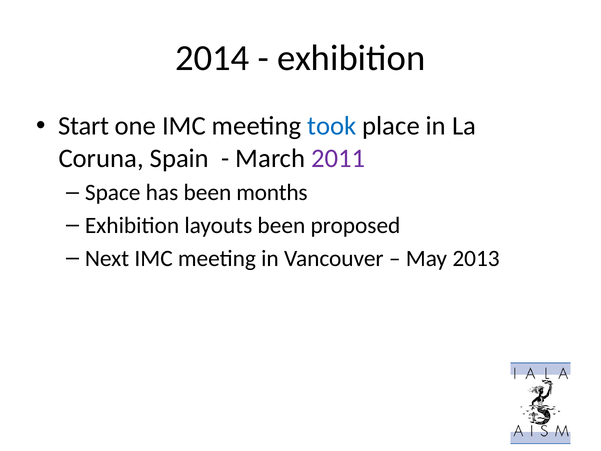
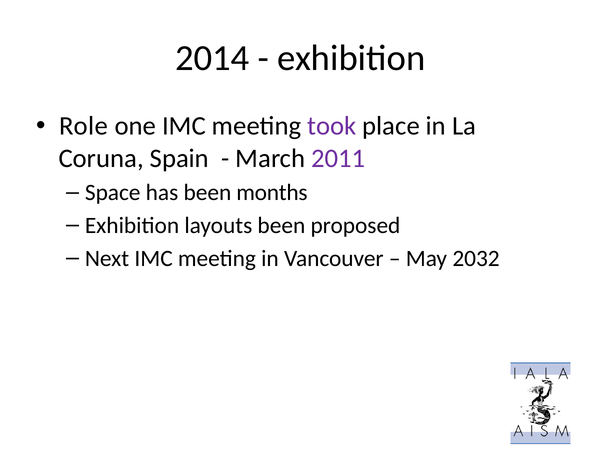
Start: Start -> Role
took colour: blue -> purple
2013: 2013 -> 2032
